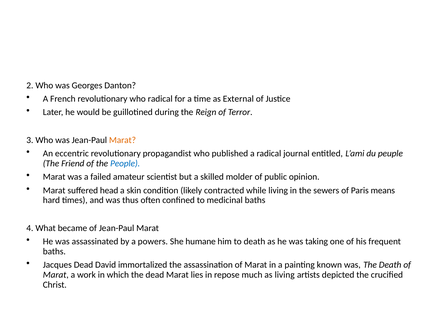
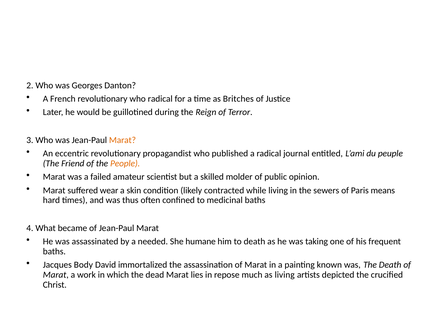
External: External -> Britches
People colour: blue -> orange
head: head -> wear
powers: powers -> needed
Jacques Dead: Dead -> Body
